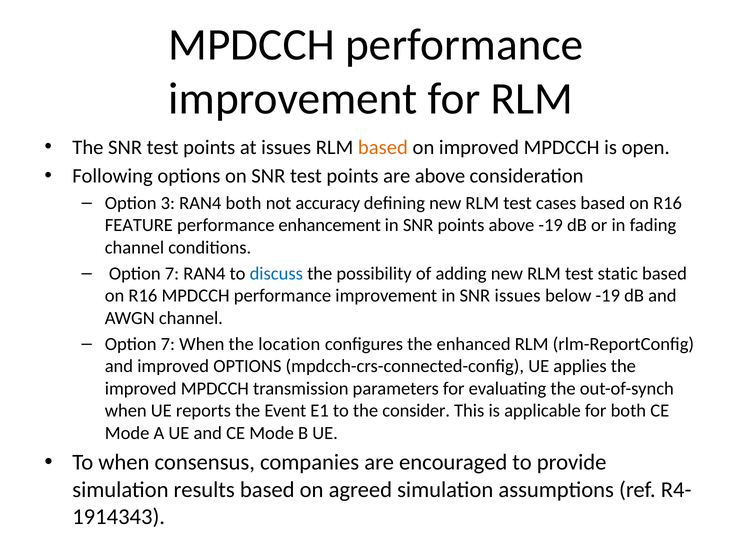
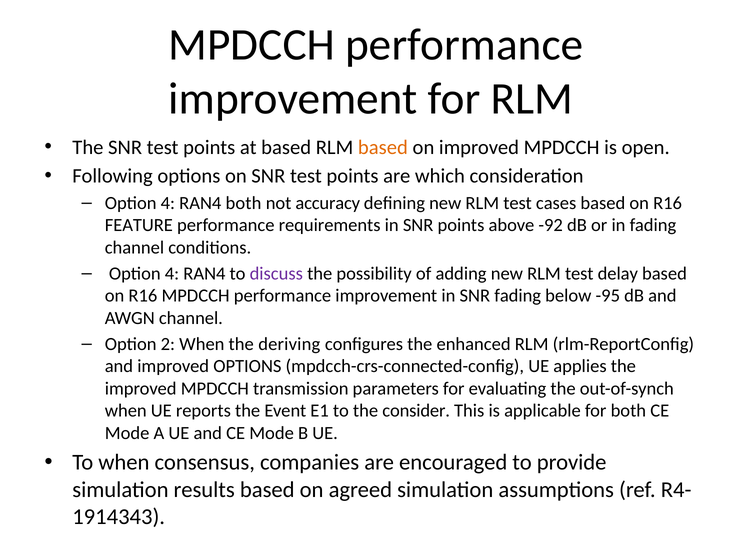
at issues: issues -> based
are above: above -> which
3 at (168, 203): 3 -> 4
enhancement: enhancement -> requirements
above -19: -19 -> -92
7 at (172, 274): 7 -> 4
discuss colour: blue -> purple
static: static -> delay
SNR issues: issues -> fading
below -19: -19 -> -95
7 at (168, 344): 7 -> 2
location: location -> deriving
